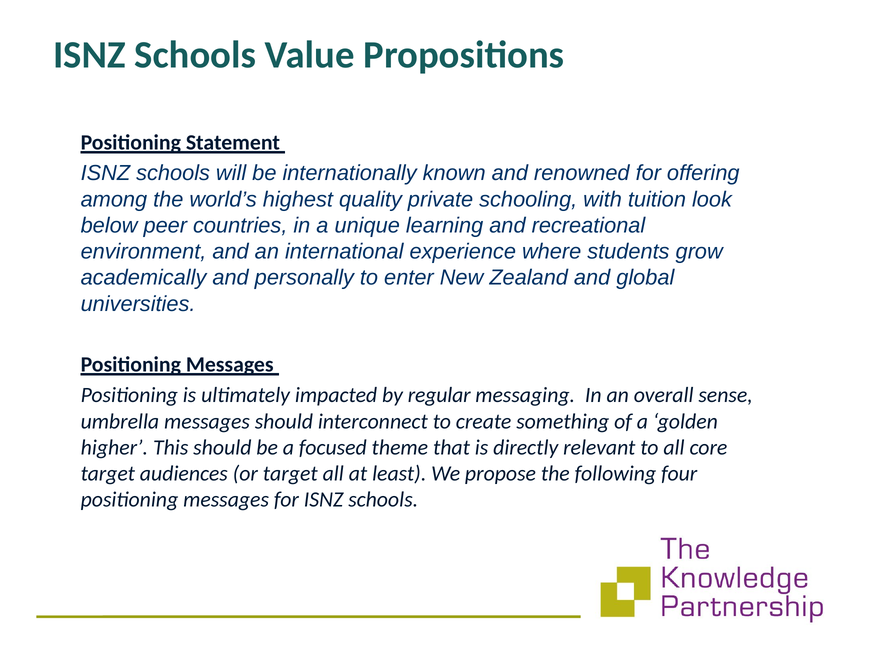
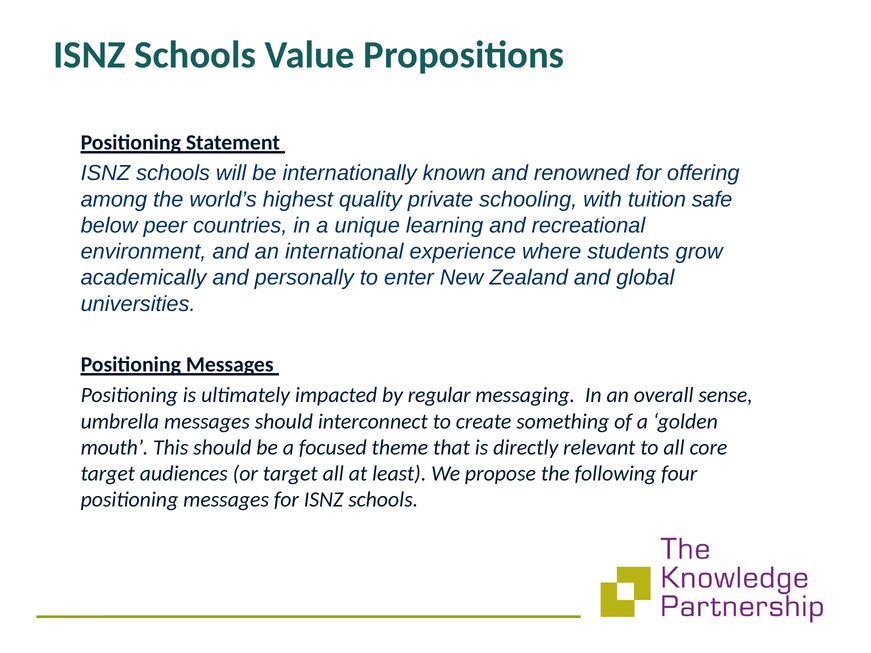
look: look -> safe
higher: higher -> mouth
